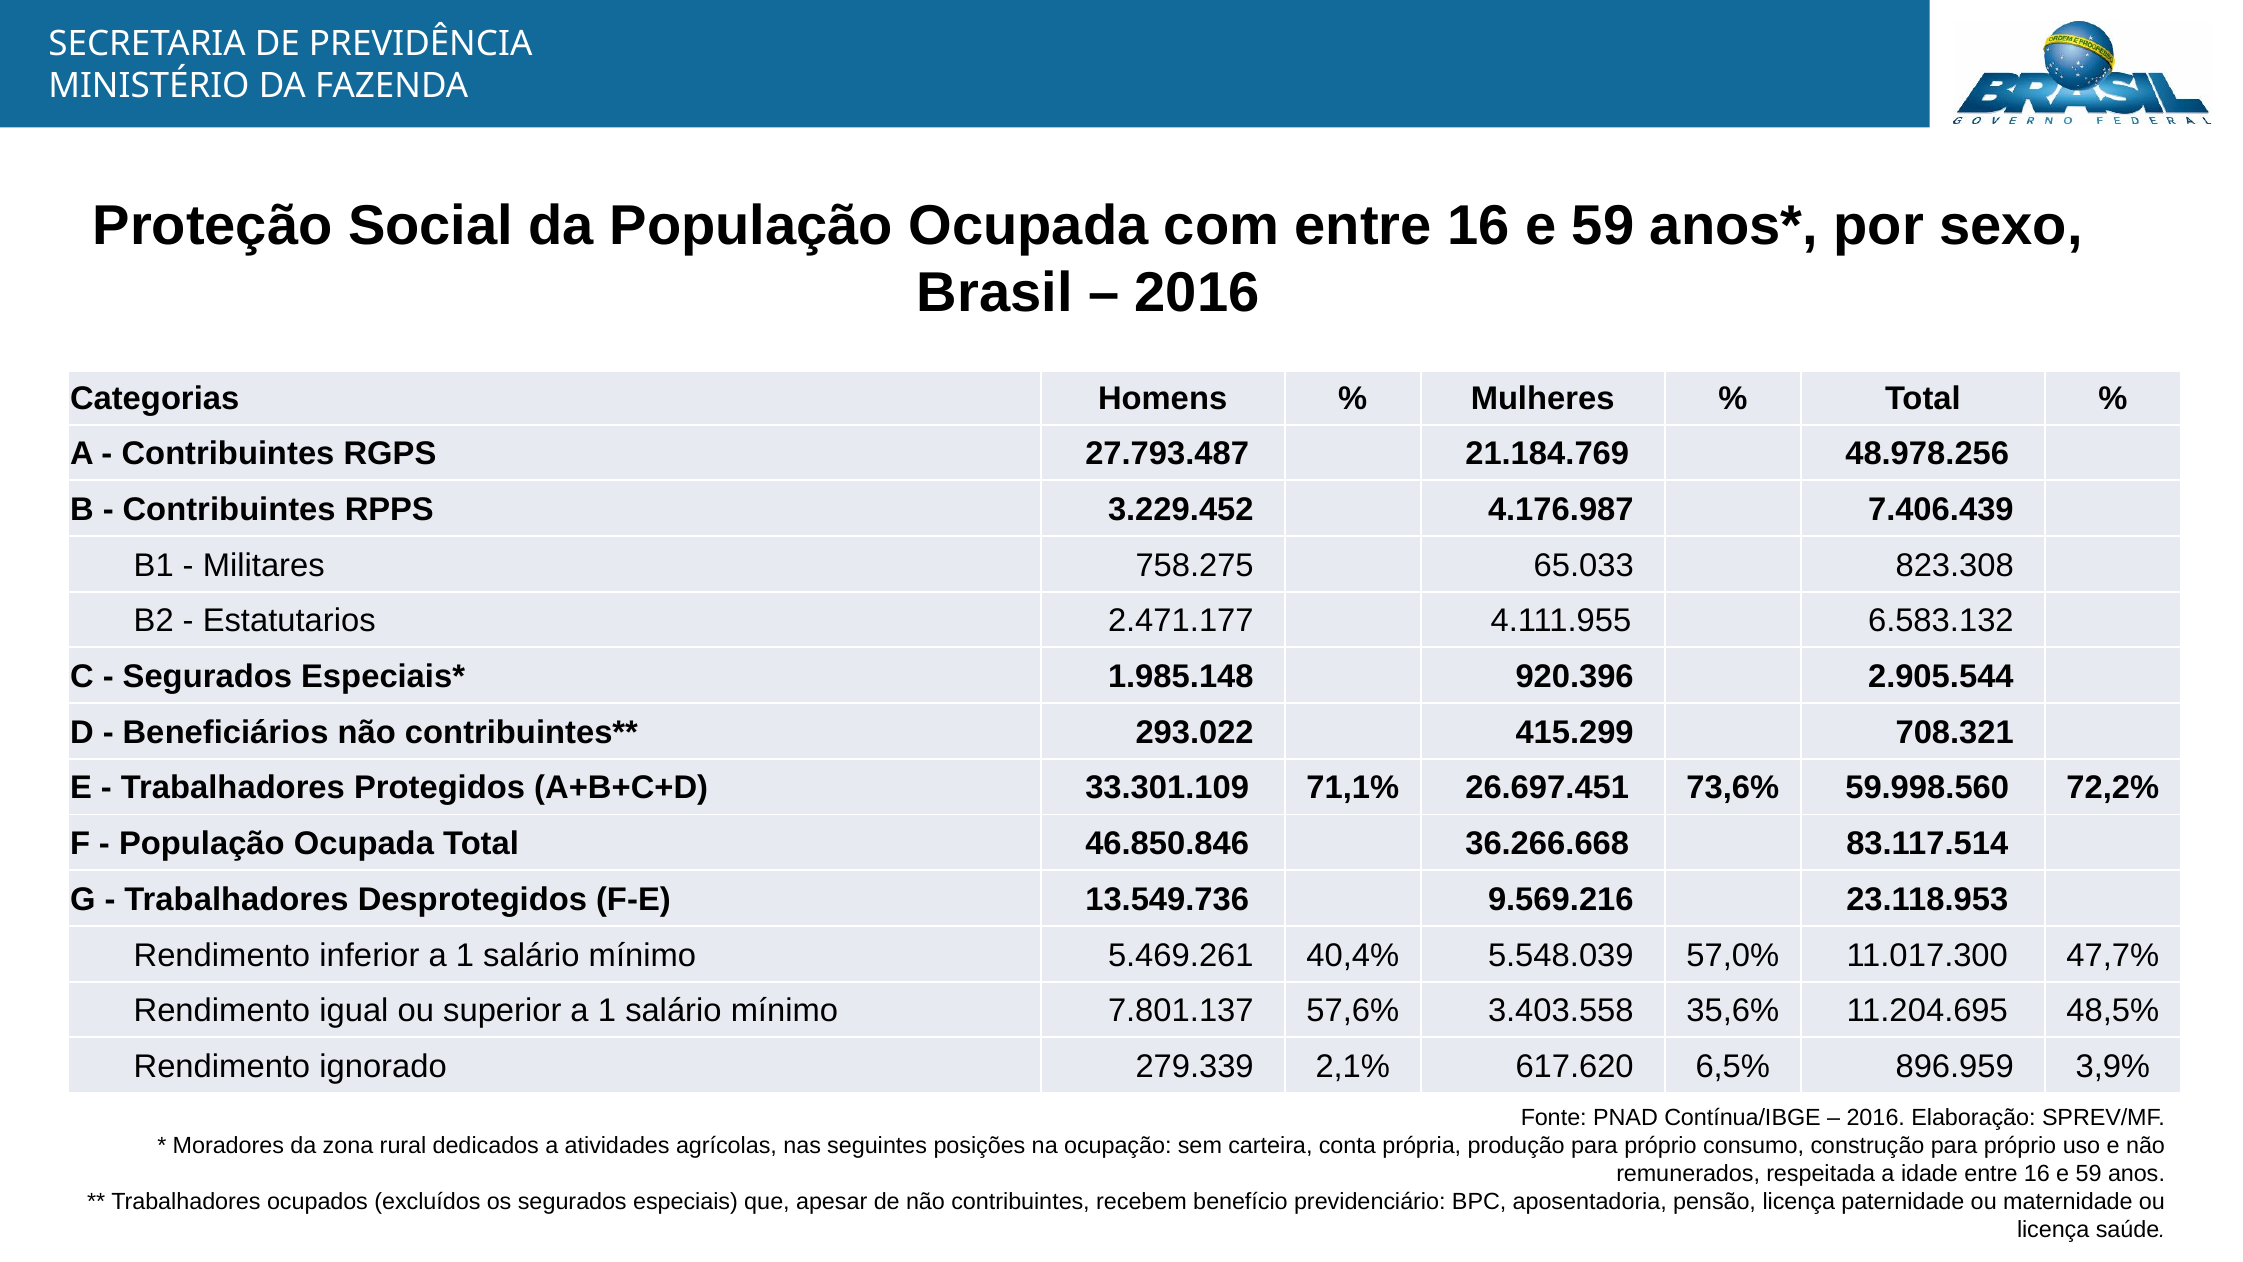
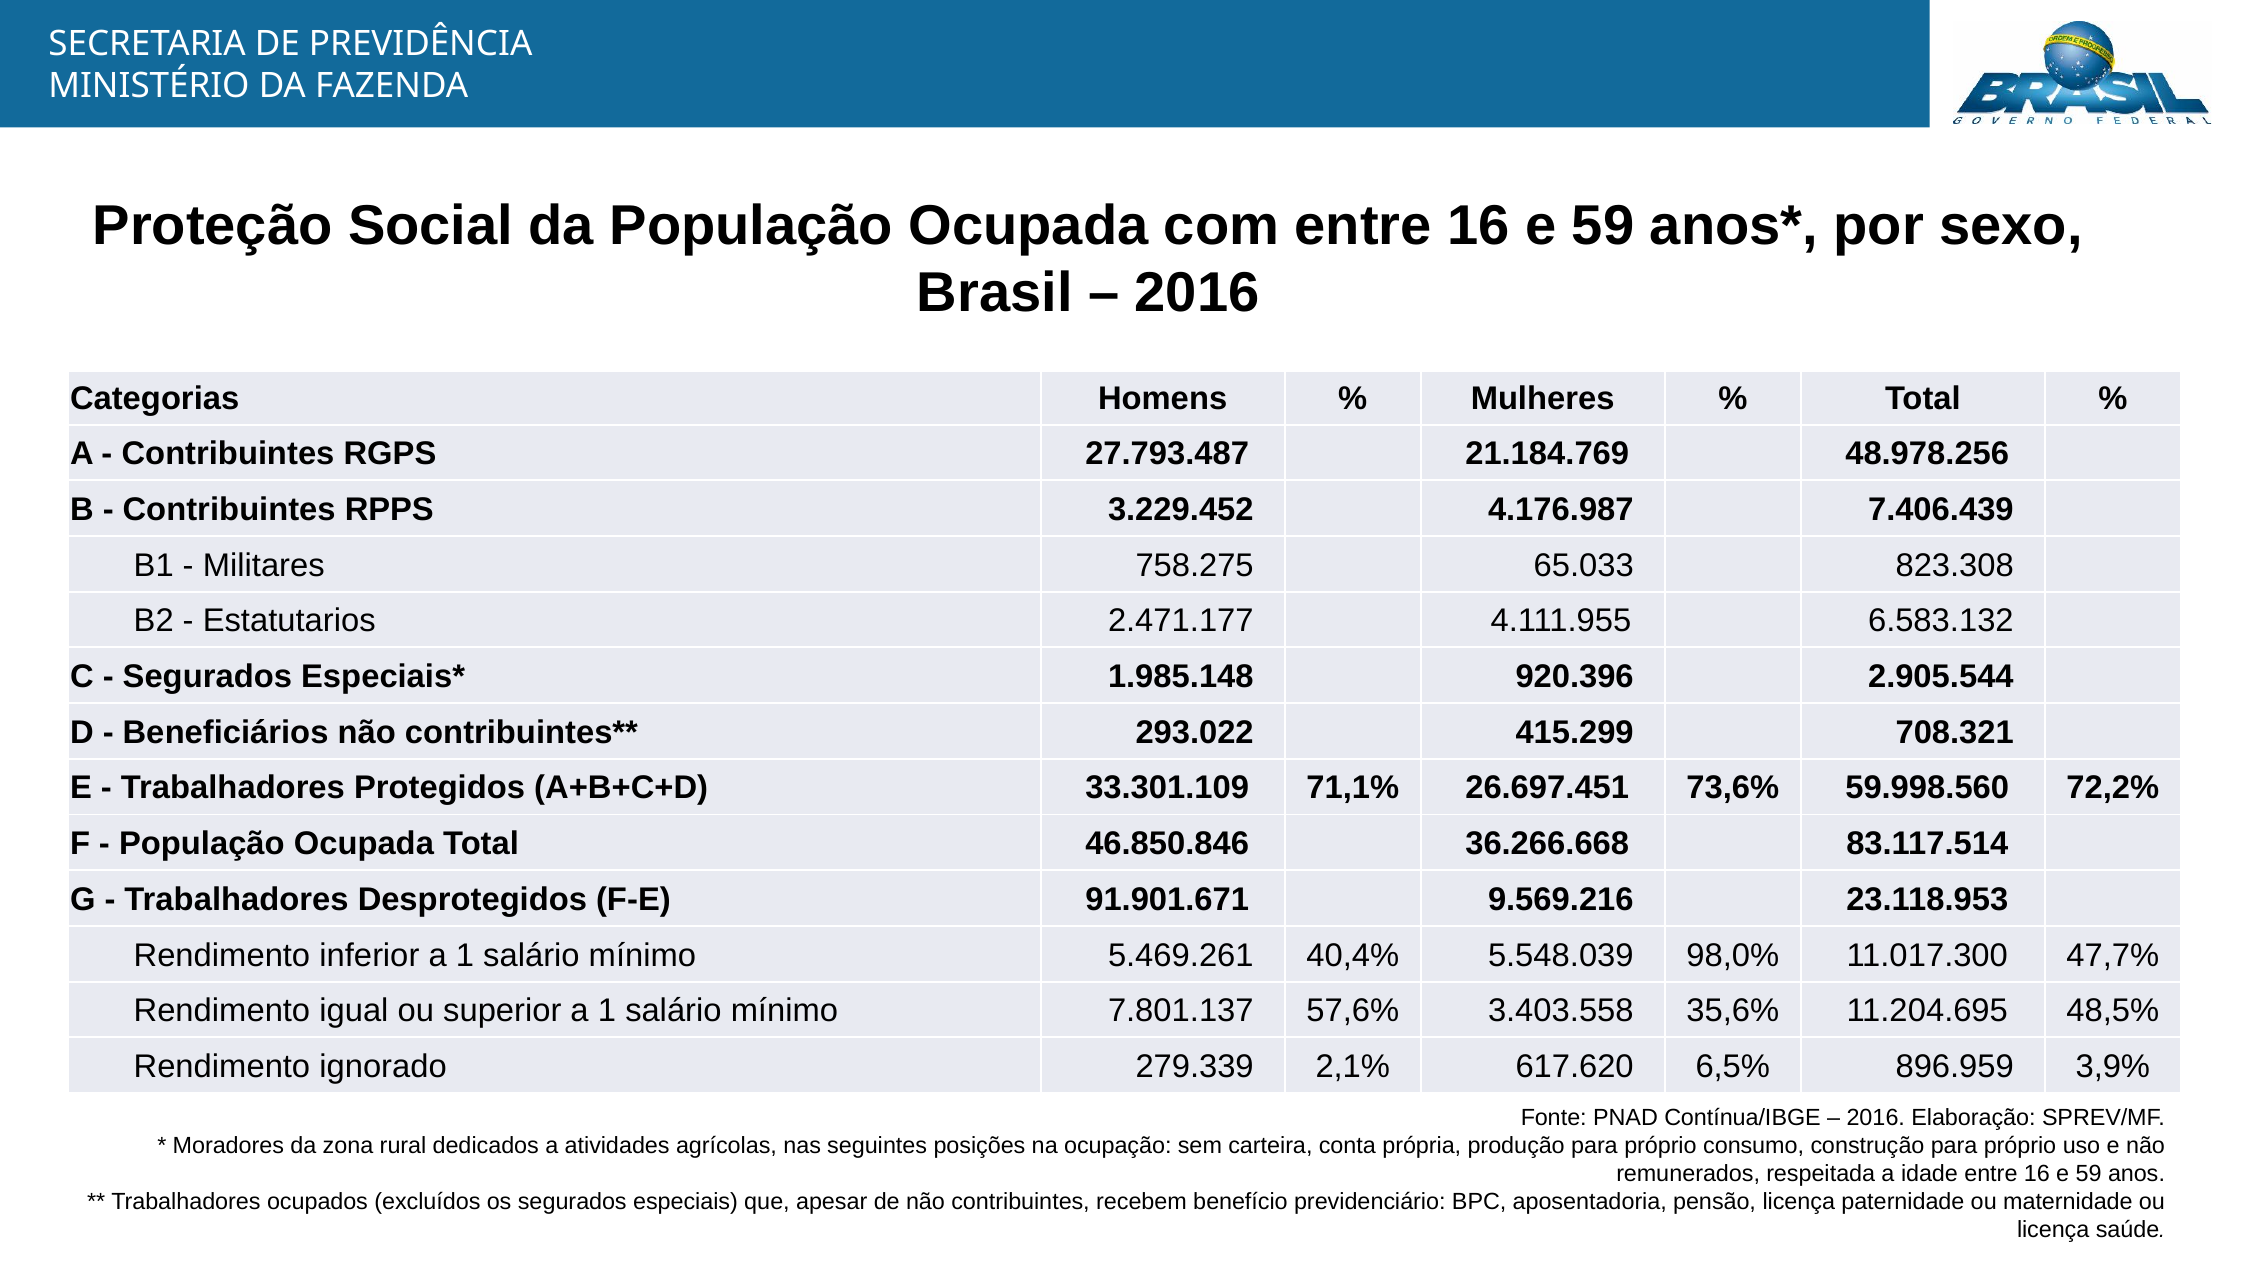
13.549.736: 13.549.736 -> 91.901.671
57,0%: 57,0% -> 98,0%
